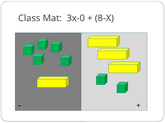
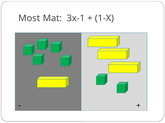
Class: Class -> Most
3x-0: 3x-0 -> 3x-1
8-X: 8-X -> 1-X
